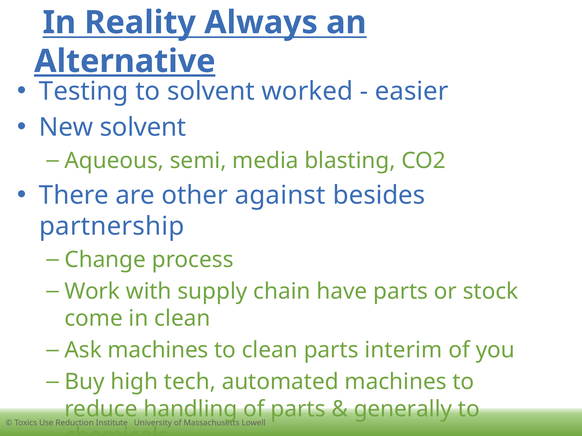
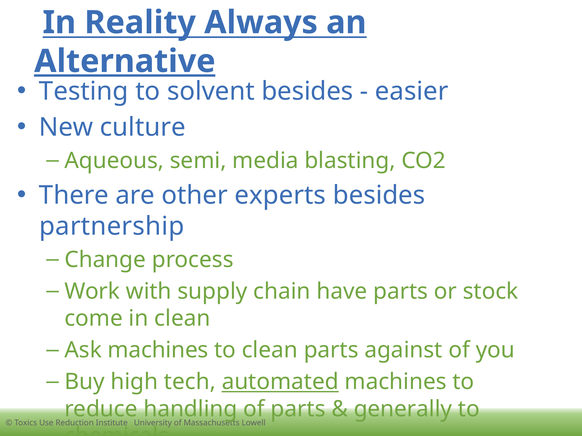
solvent worked: worked -> besides
New solvent: solvent -> culture
against: against -> experts
interim: interim -> against
automated underline: none -> present
